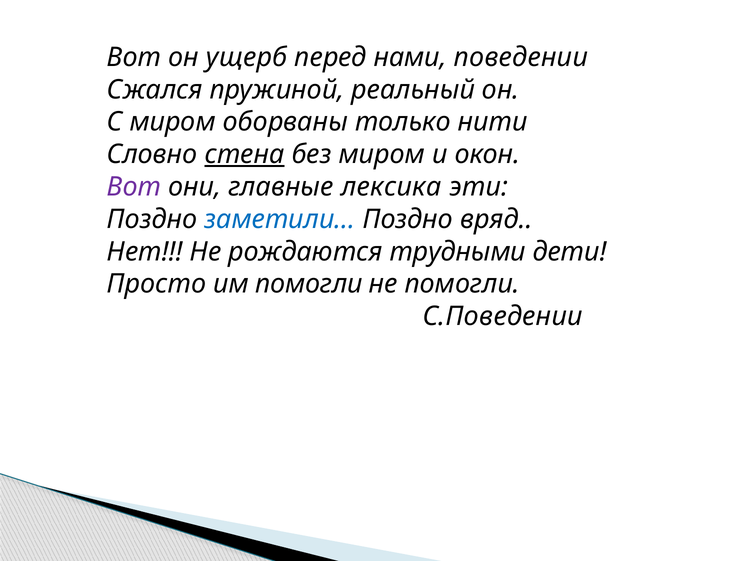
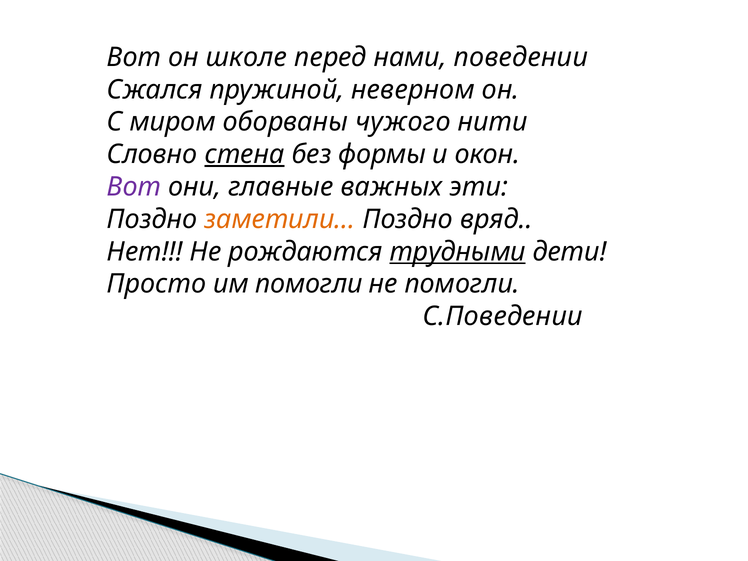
ущерб: ущерб -> школе
реальный: реальный -> неверном
только: только -> чужого
без миром: миром -> формы
лексика: лексика -> важных
заметили colour: blue -> orange
трудными underline: none -> present
